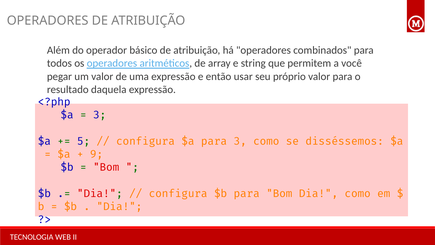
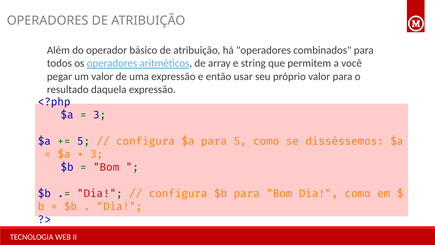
para 3: 3 -> 5
9 at (97, 154): 9 -> 3
